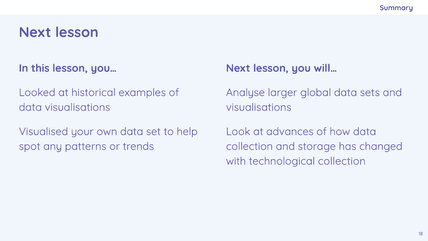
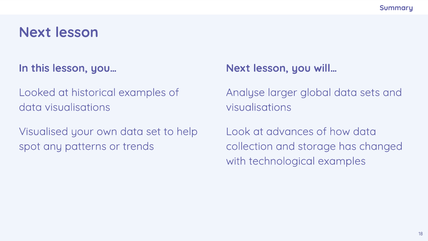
technological collection: collection -> examples
